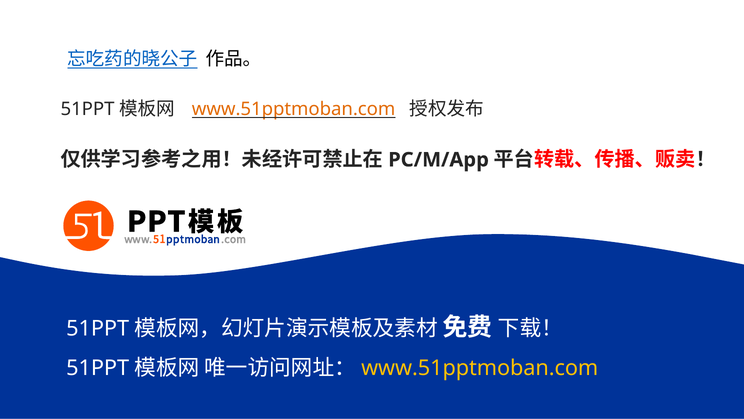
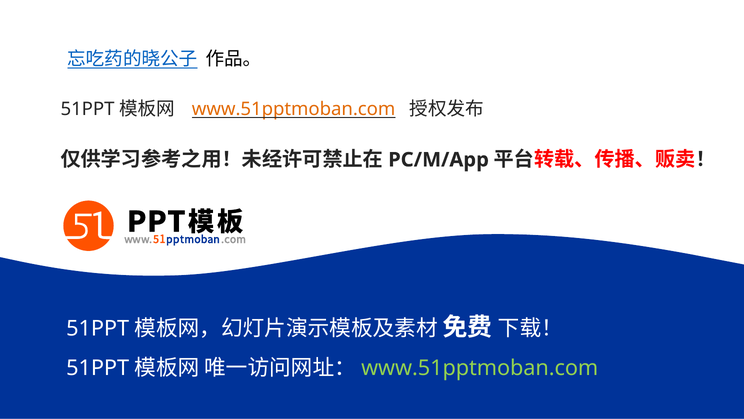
www.51pptmoban.com at (480, 368) colour: yellow -> light green
